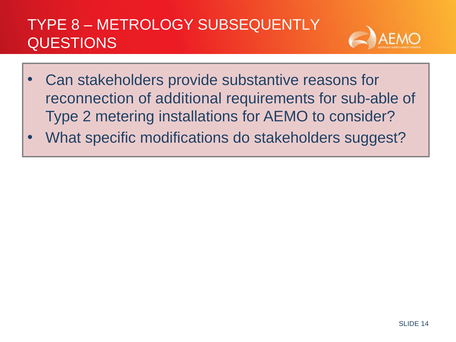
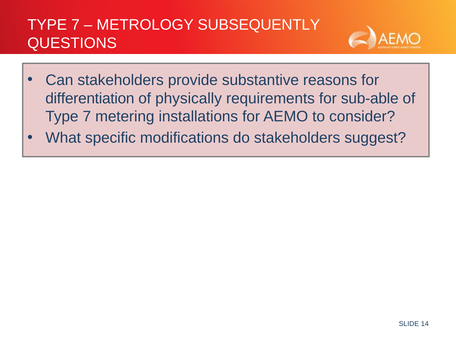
8 at (75, 25): 8 -> 7
reconnection: reconnection -> differentiation
additional: additional -> physically
2 at (87, 117): 2 -> 7
